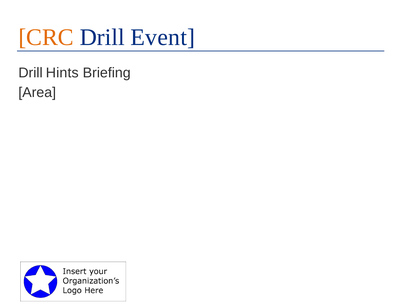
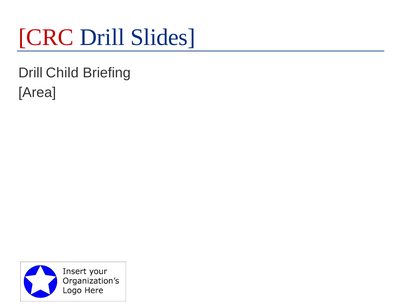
CRC colour: orange -> red
Event: Event -> Slides
Hints: Hints -> Child
